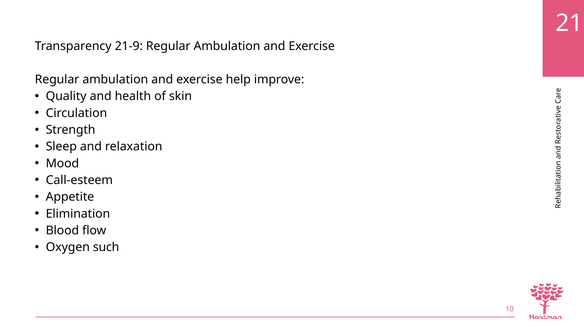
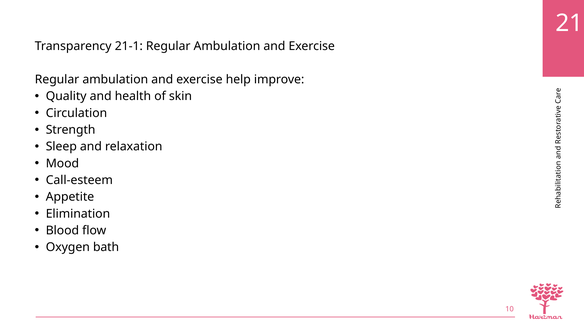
21-9: 21-9 -> 21-1
such: such -> bath
